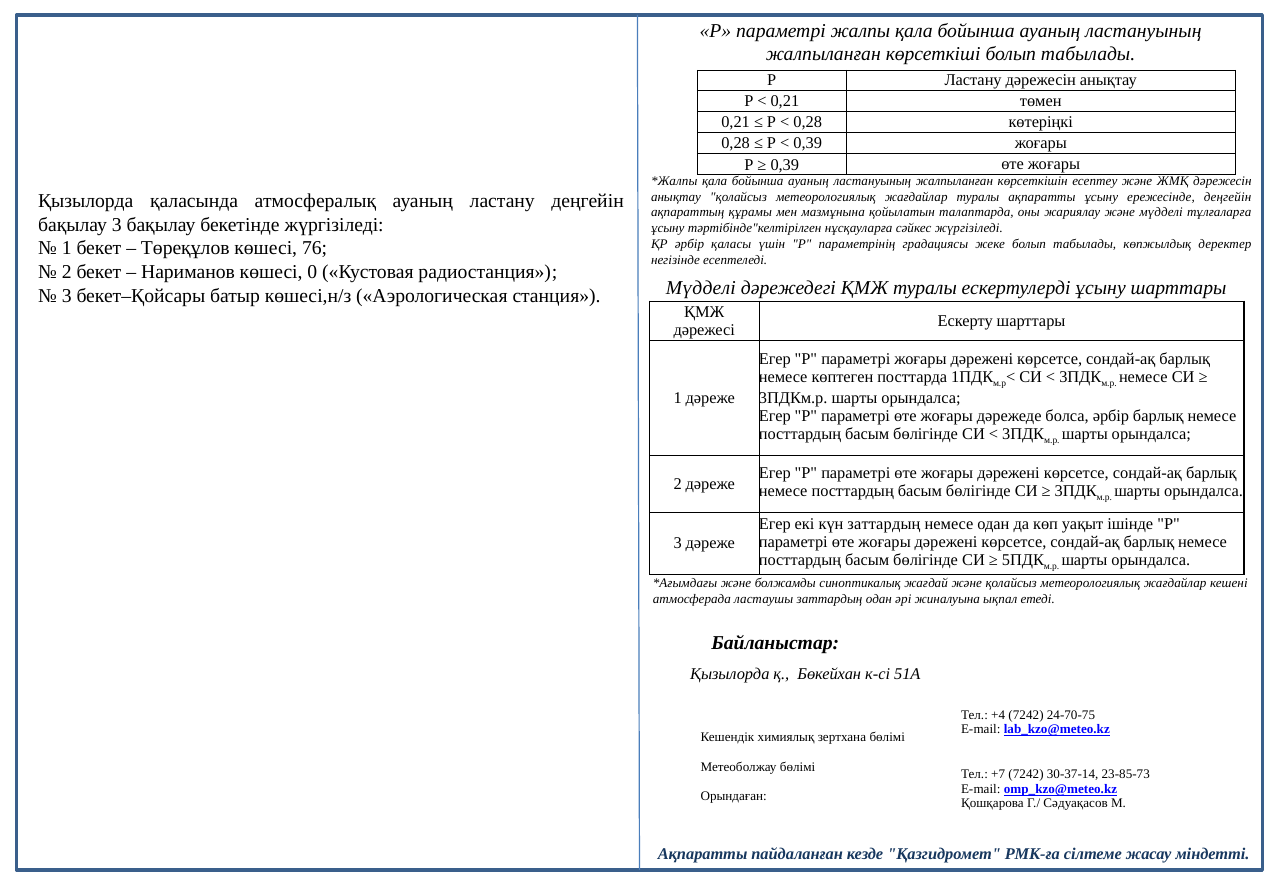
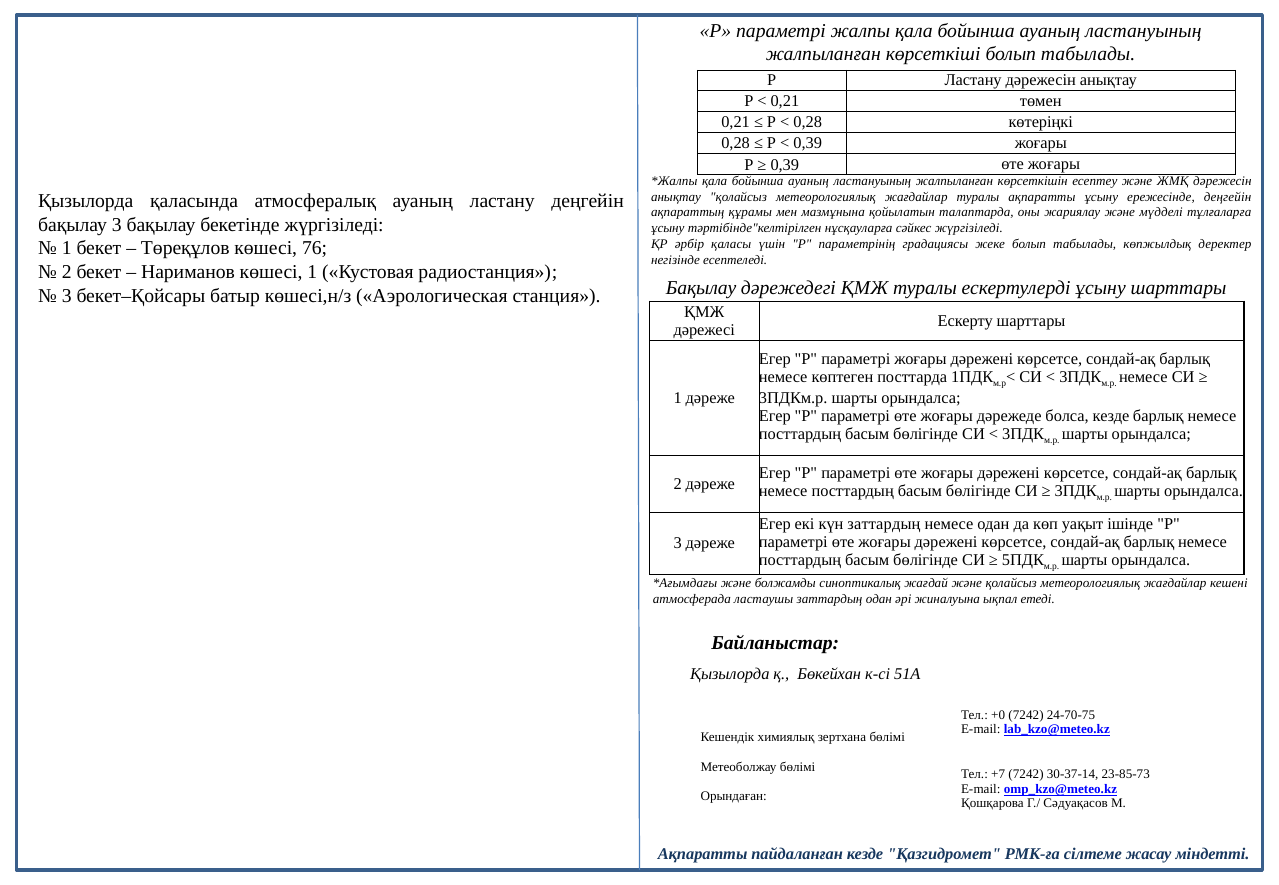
көшесі 0: 0 -> 1
Мүдделі at (701, 288): Мүдделі -> Бақылау
болса әрбір: әрбір -> кезде
+4: +4 -> +0
